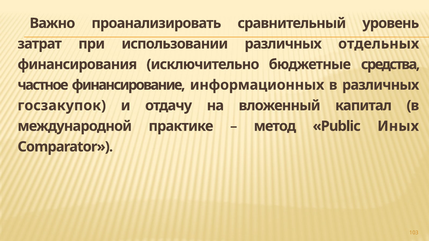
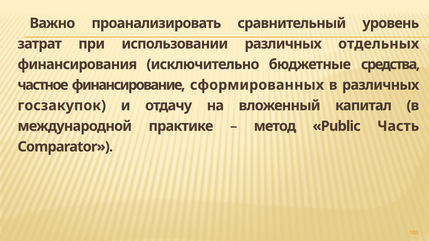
информационных: информационных -> сформированных
Иных: Иных -> Часть
